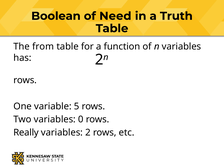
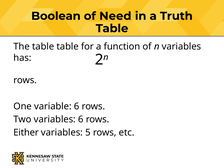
The from: from -> table
variable 5: 5 -> 6
variables 0: 0 -> 6
Really: Really -> Either
variables 2: 2 -> 5
